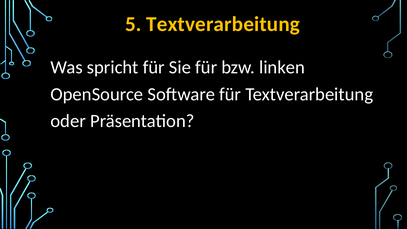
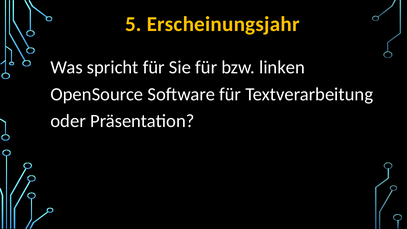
5 Textverarbeitung: Textverarbeitung -> Erscheinungsjahr
